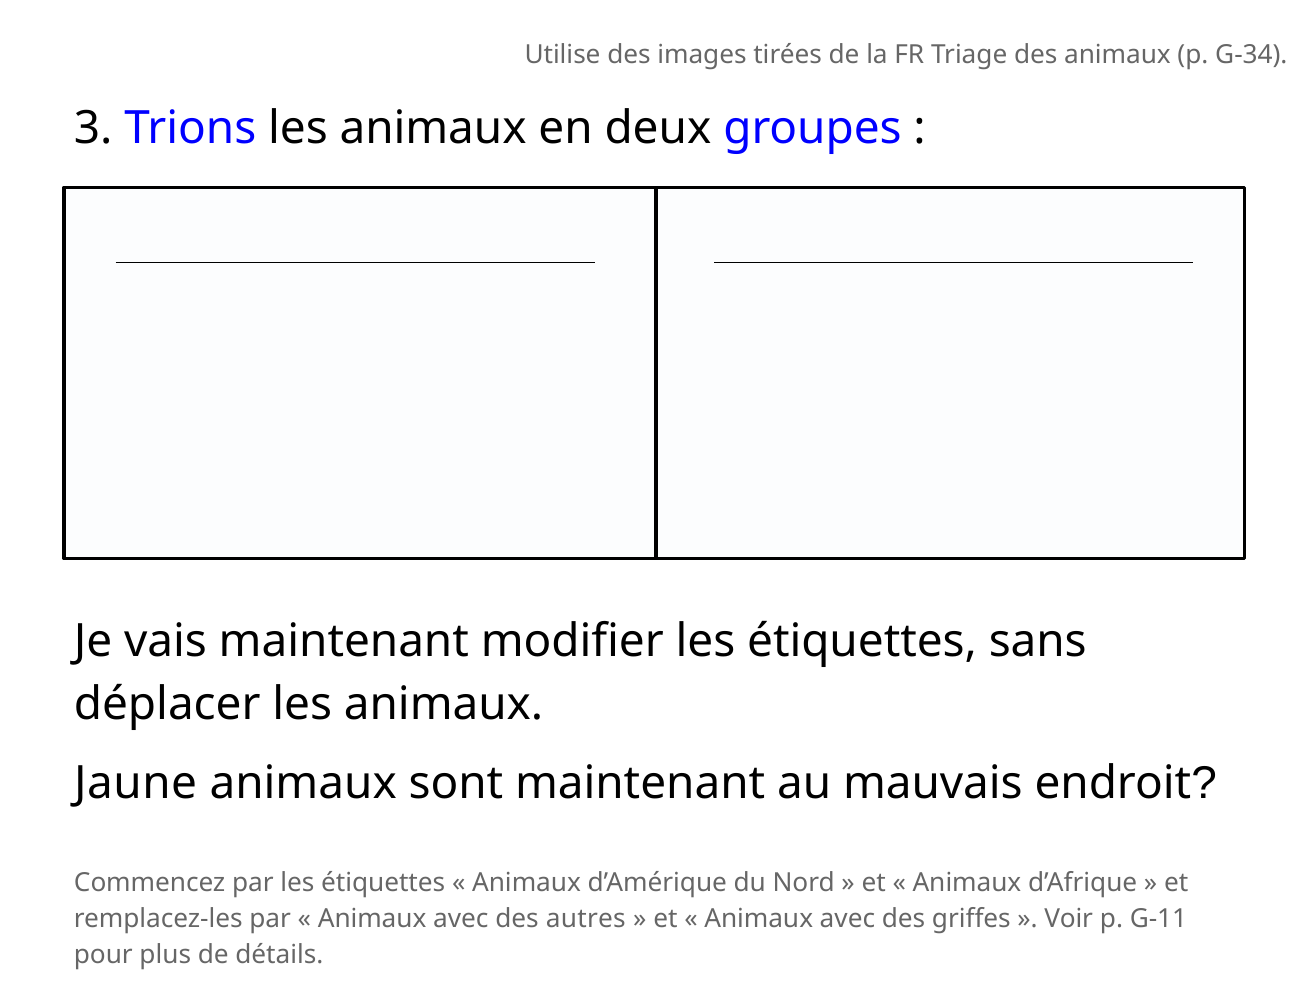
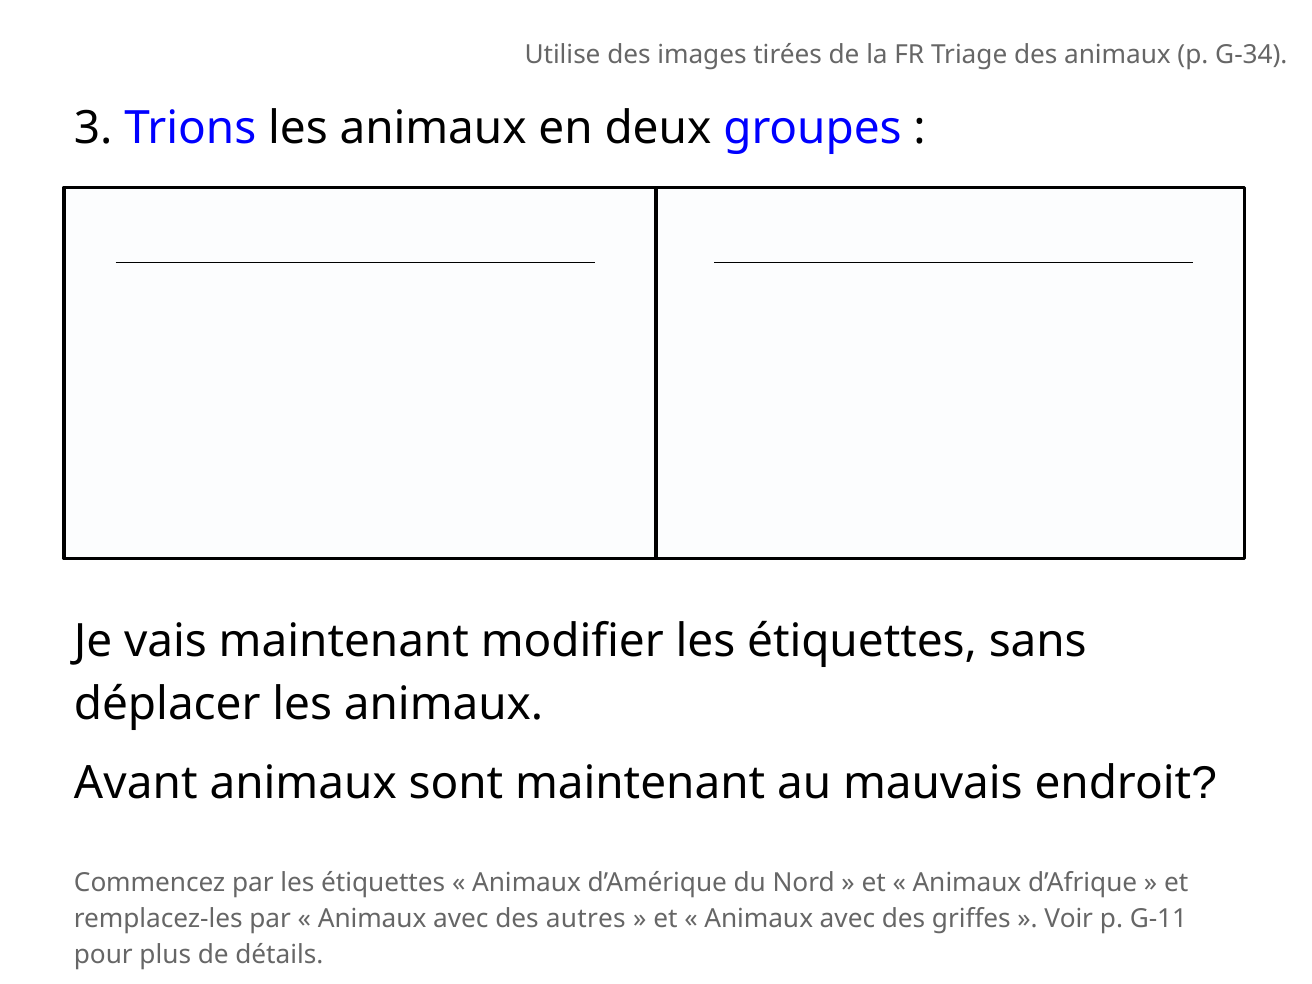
Jaune: Jaune -> Avant
